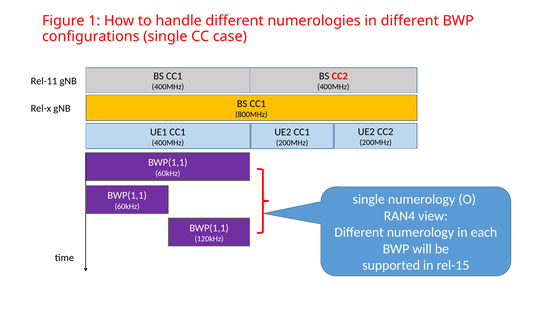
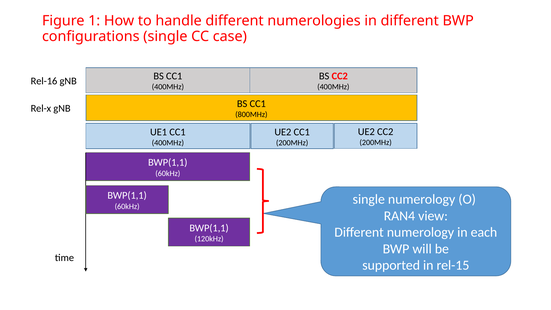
Rel-11: Rel-11 -> Rel-16
